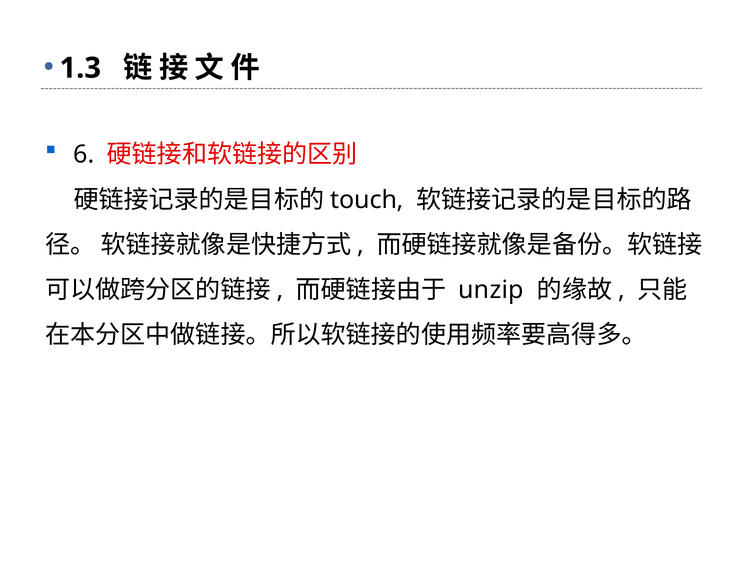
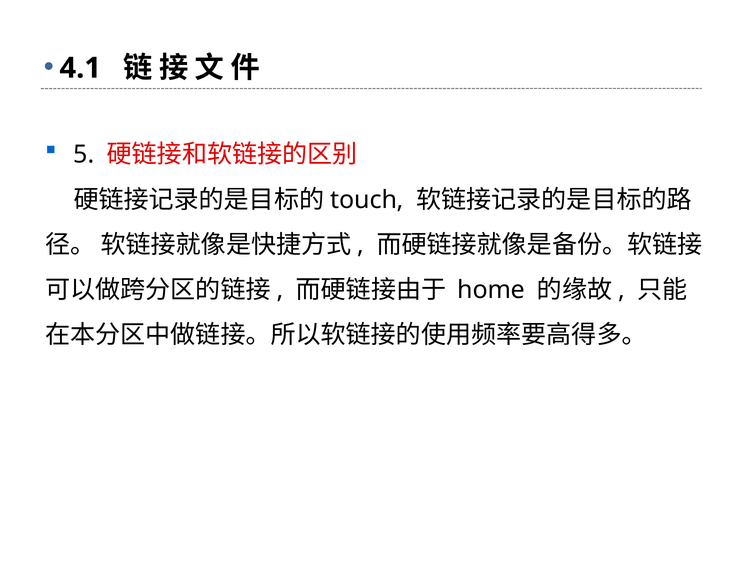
1.3: 1.3 -> 4.1
6: 6 -> 5
unzip: unzip -> home
